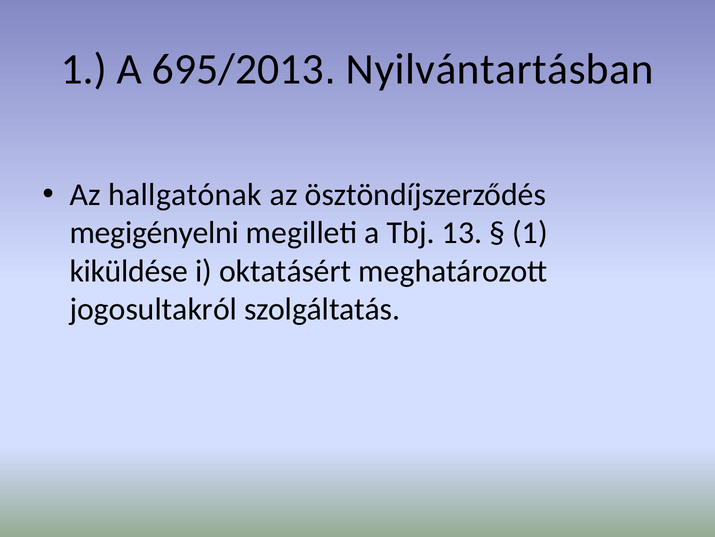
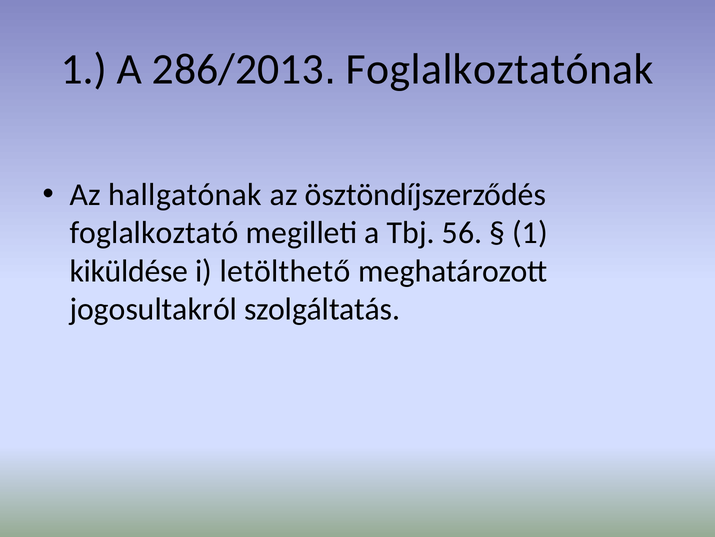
695/2013: 695/2013 -> 286/2013
Nyilvántartásban: Nyilvántartásban -> Foglalkoztatónak
megigényelni: megigényelni -> foglalkoztató
13: 13 -> 56
oktatásért: oktatásért -> letölthető
